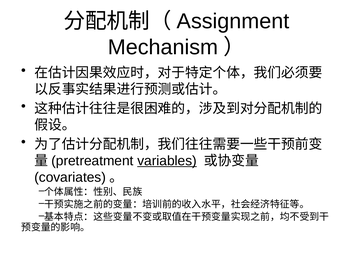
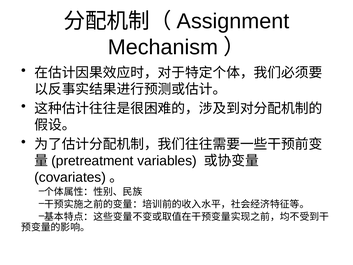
variables underline: present -> none
